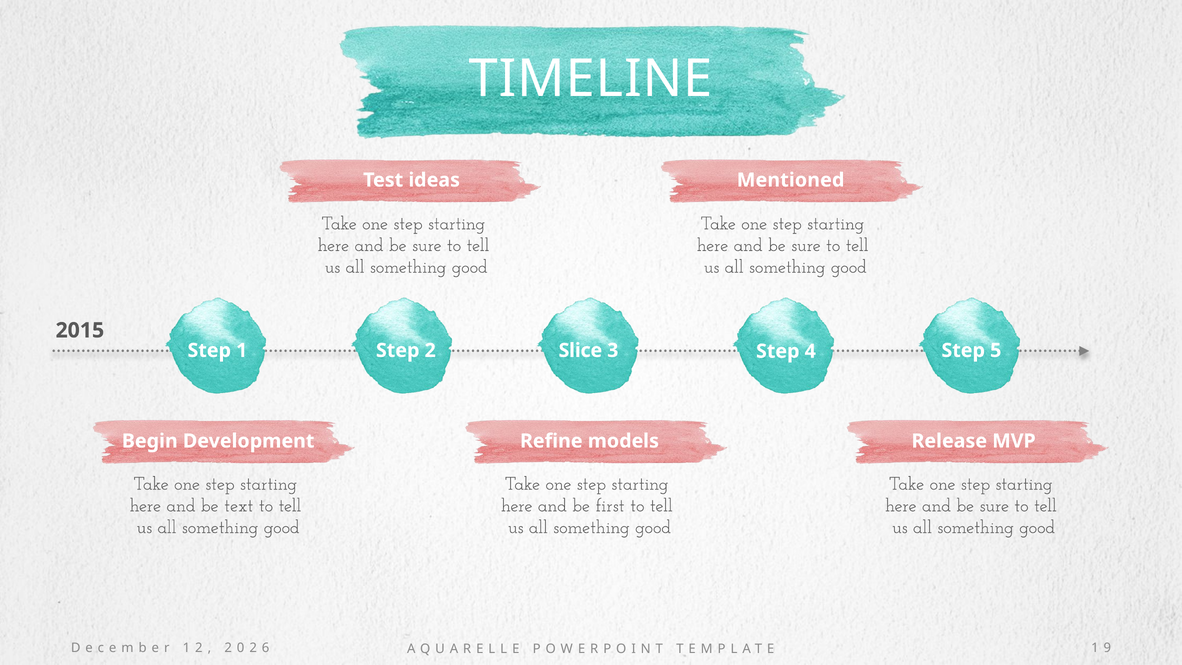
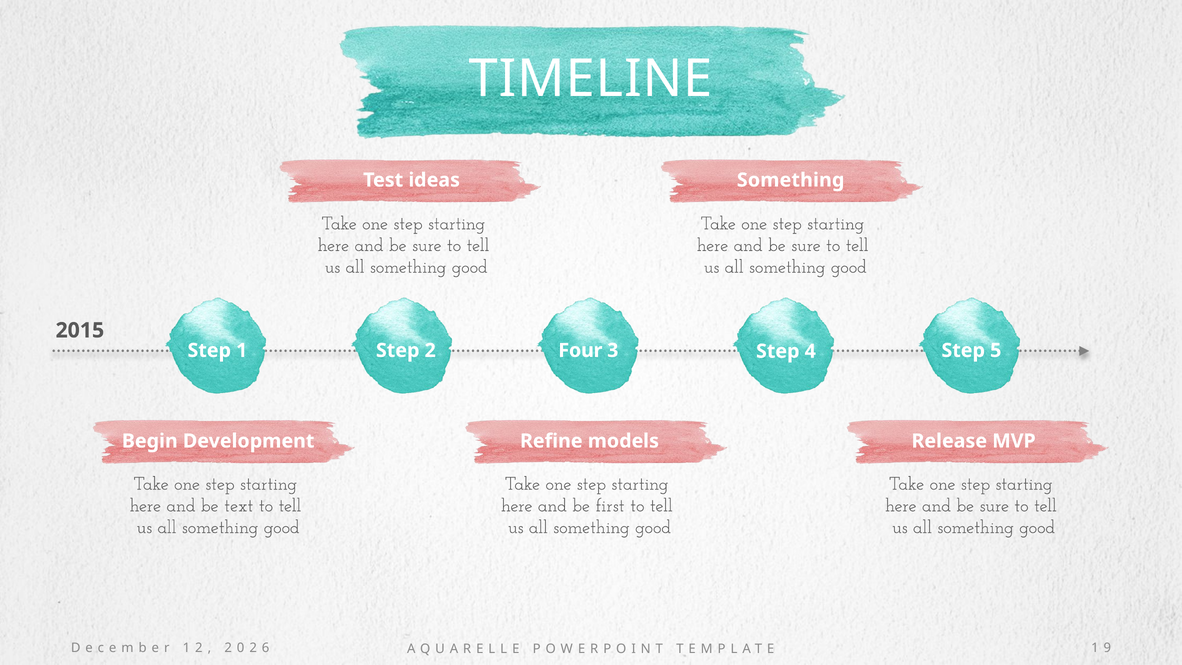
Mentioned at (791, 180): Mentioned -> Something
Slice: Slice -> Four
